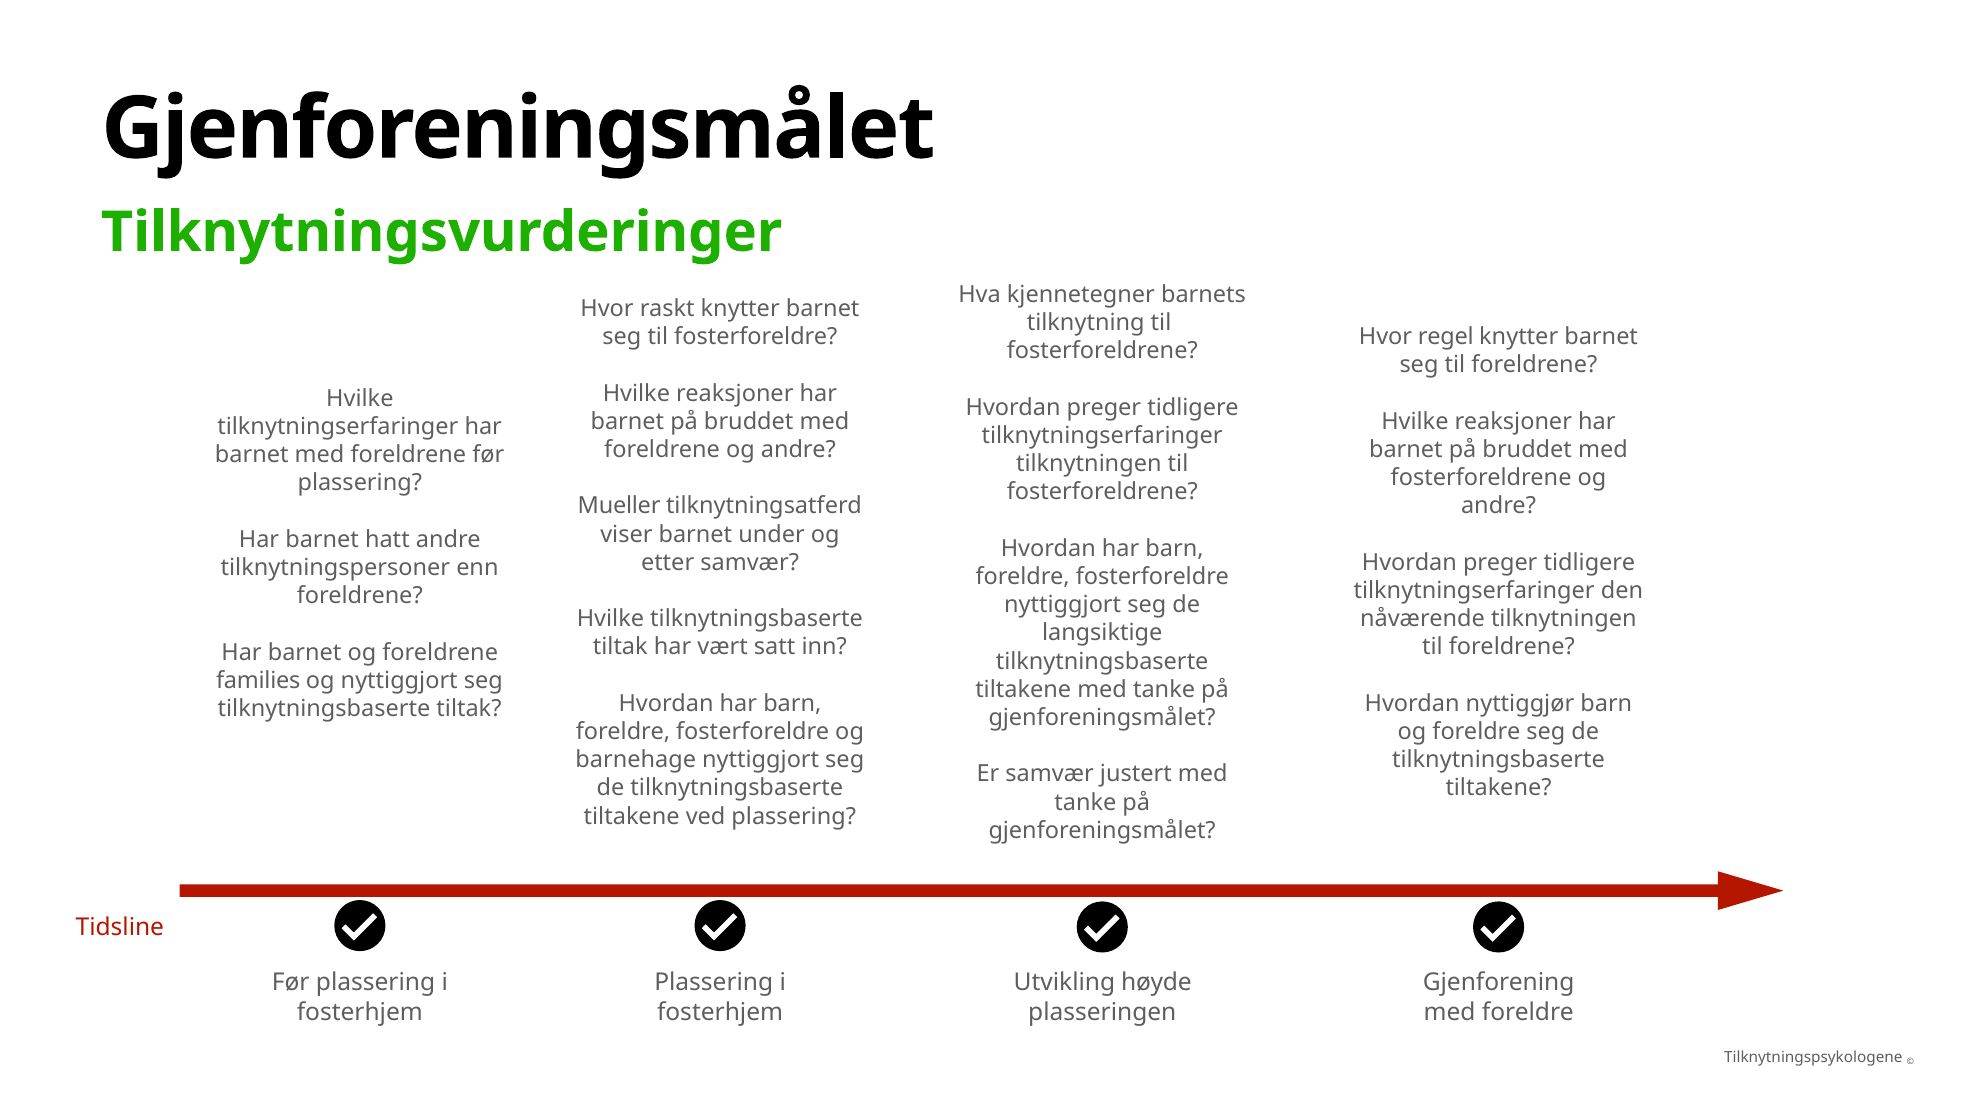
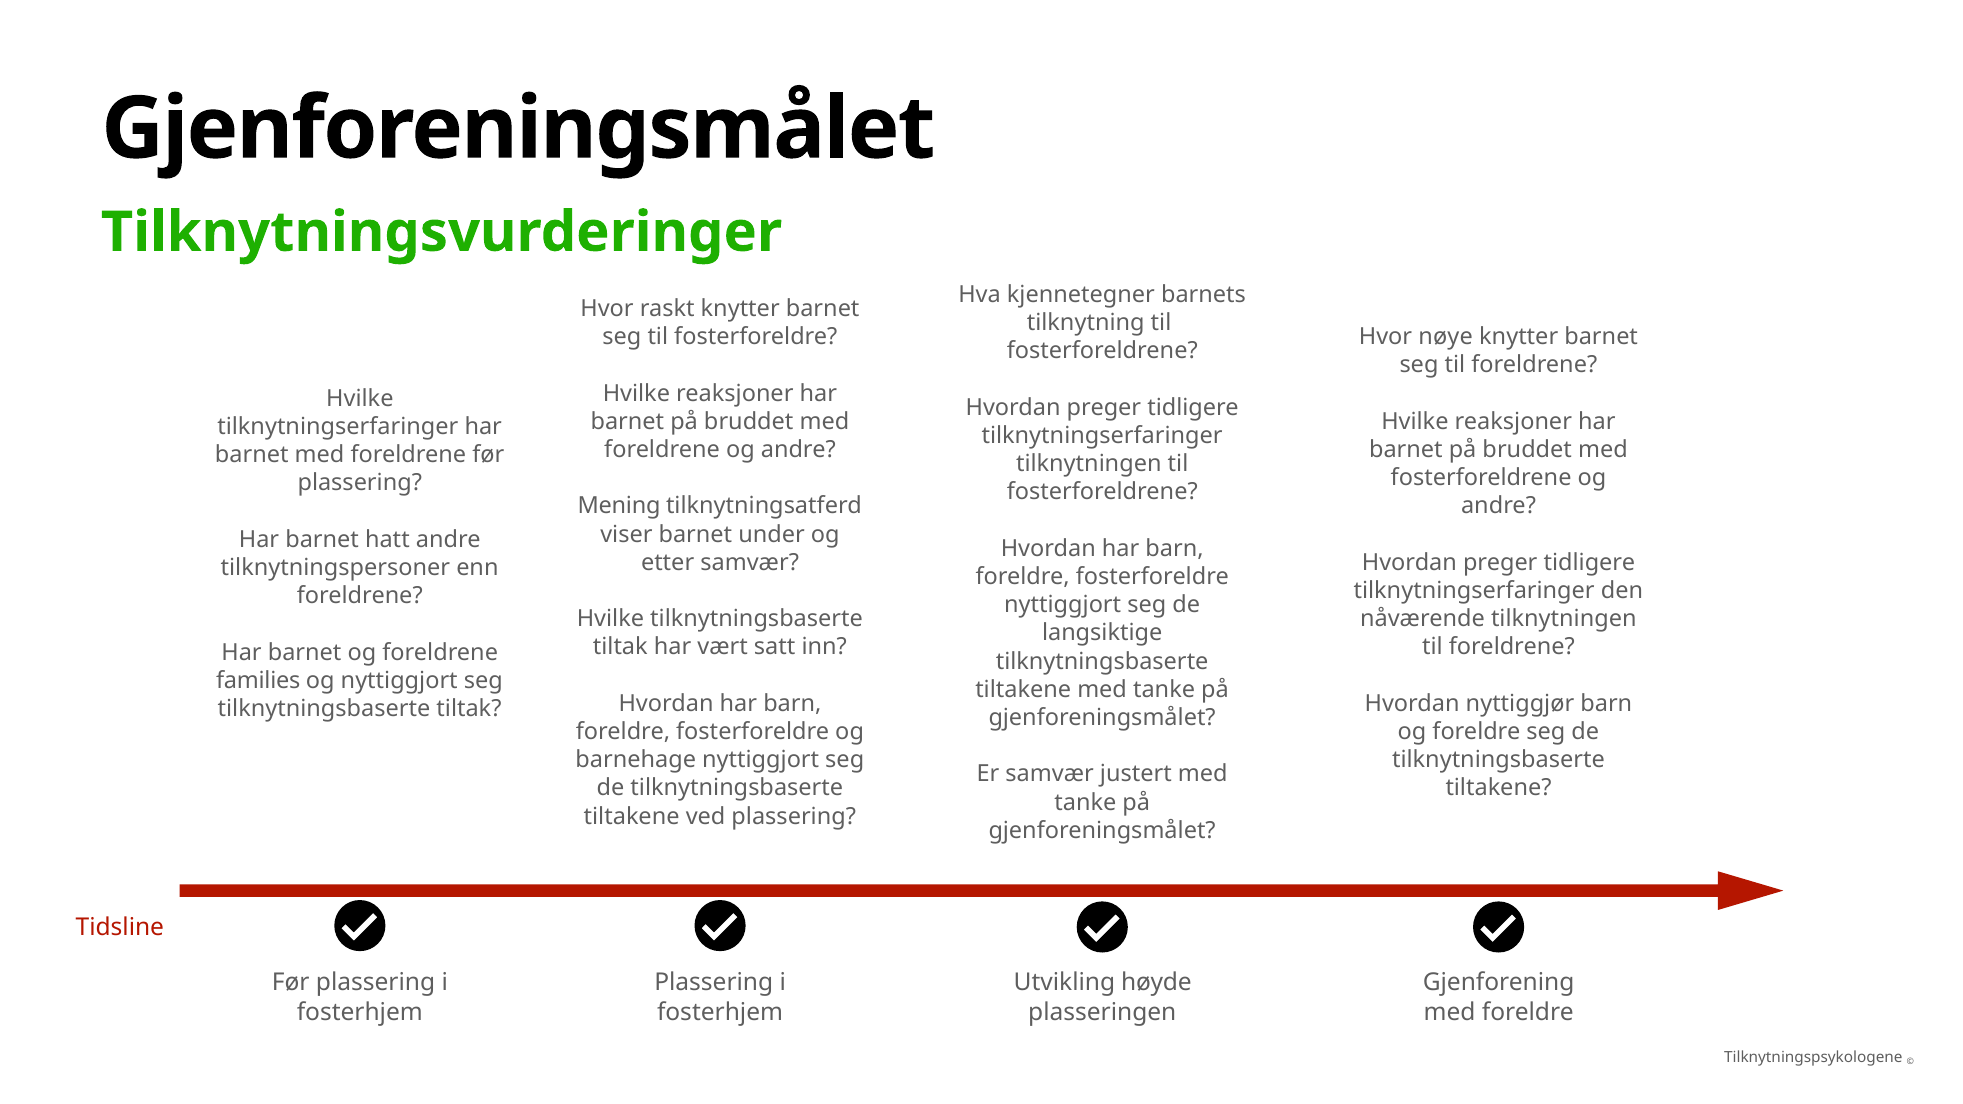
regel: regel -> nøye
Mueller: Mueller -> Mening
